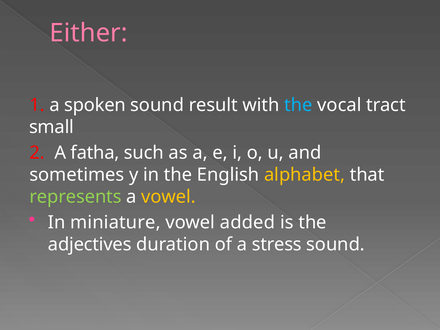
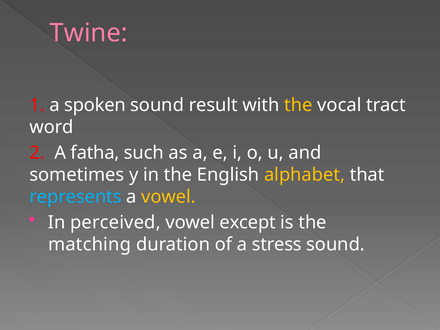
Either: Either -> Twine
the at (298, 105) colour: light blue -> yellow
small: small -> word
represents colour: light green -> light blue
miniature: miniature -> perceived
added: added -> except
adjectives: adjectives -> matching
